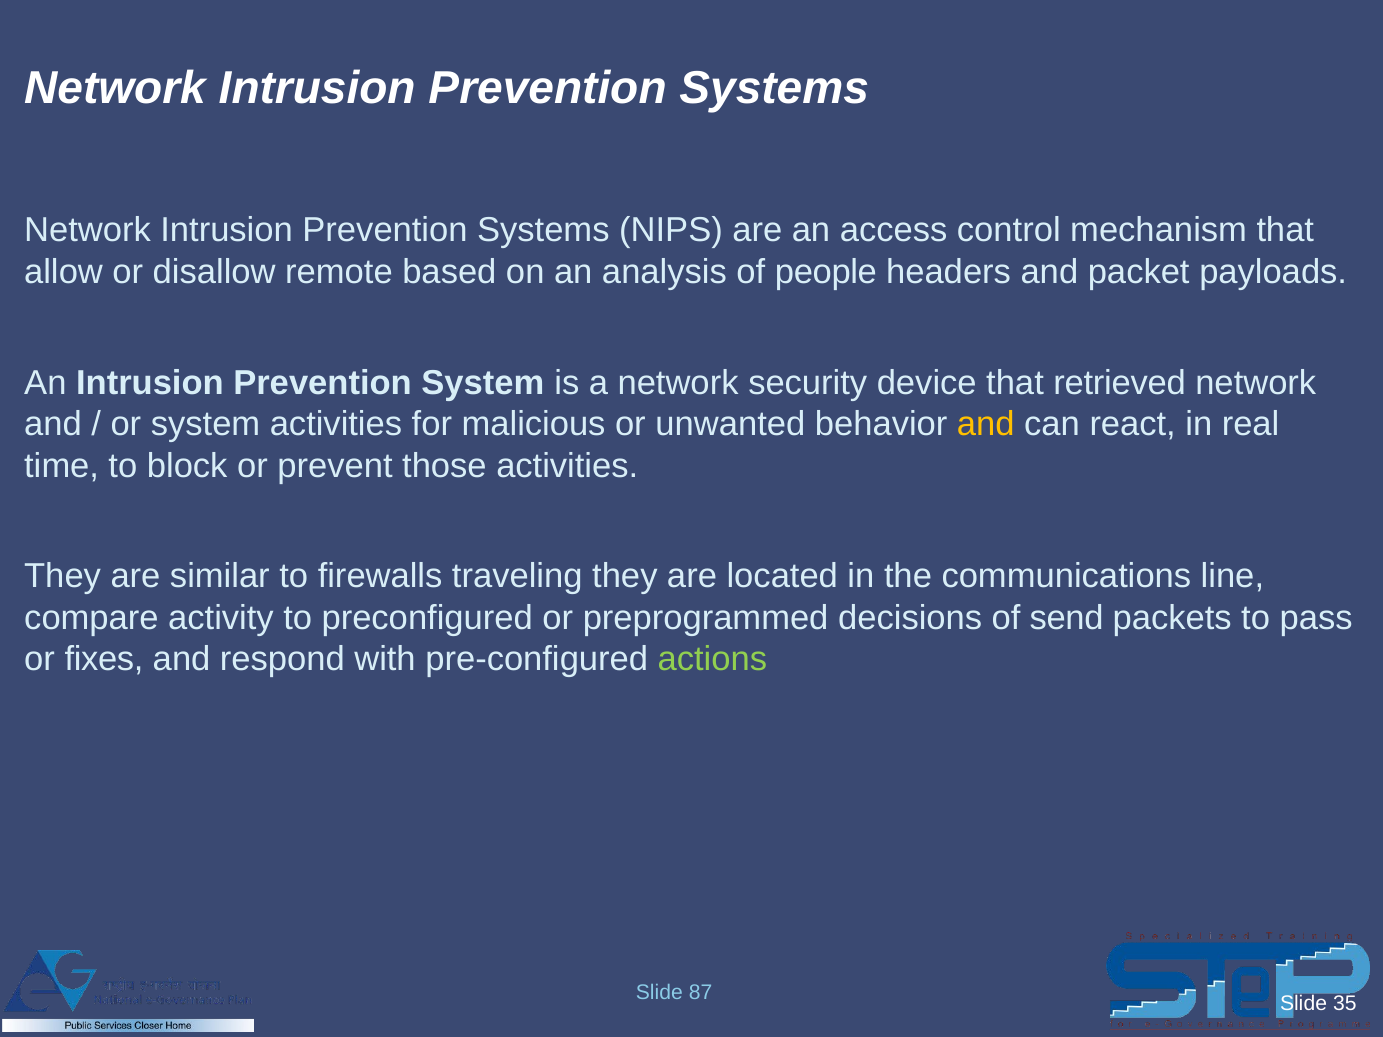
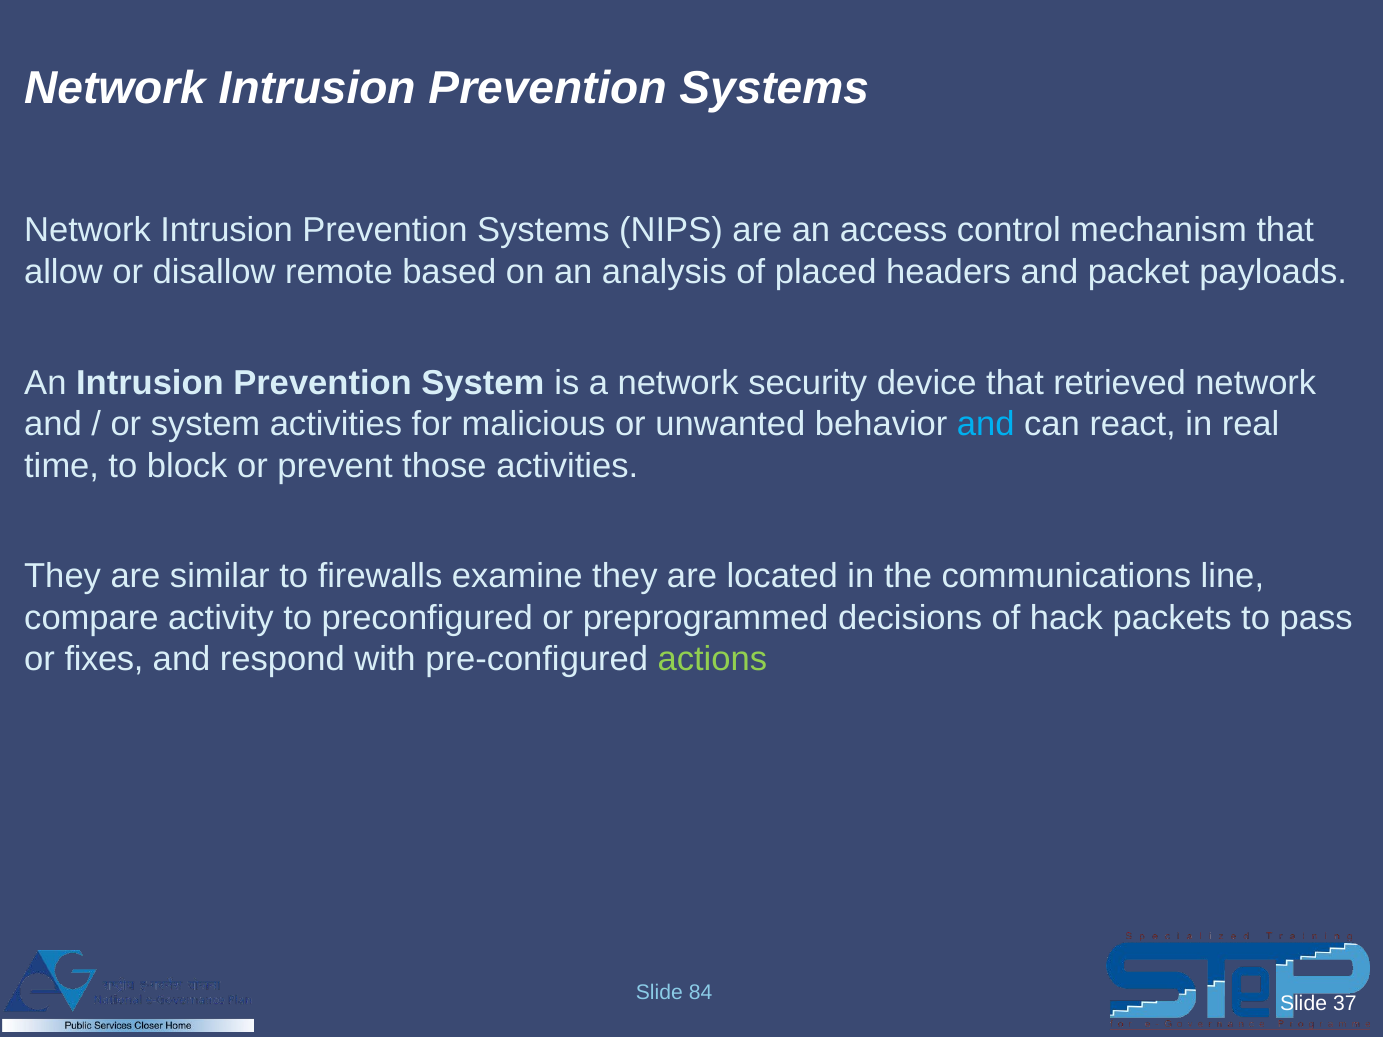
people: people -> placed
and at (986, 424) colour: yellow -> light blue
traveling: traveling -> examine
send: send -> hack
87: 87 -> 84
35: 35 -> 37
